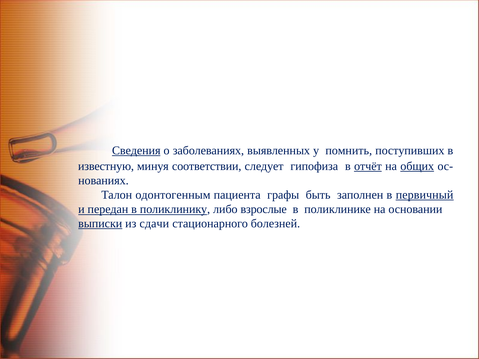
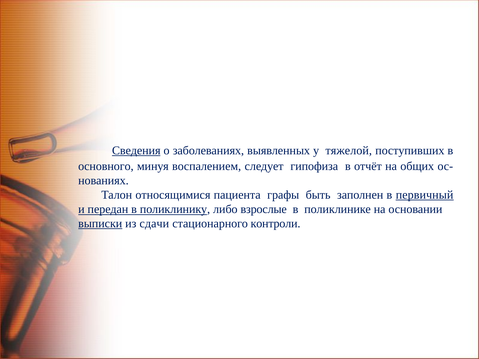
помнить: помнить -> тяжелой
известную: известную -> основного
соответствии: соответствии -> воспалением
отчёт underline: present -> none
общих underline: present -> none
одонтогенным: одонтогенным -> относящимися
болезней: болезней -> контроли
